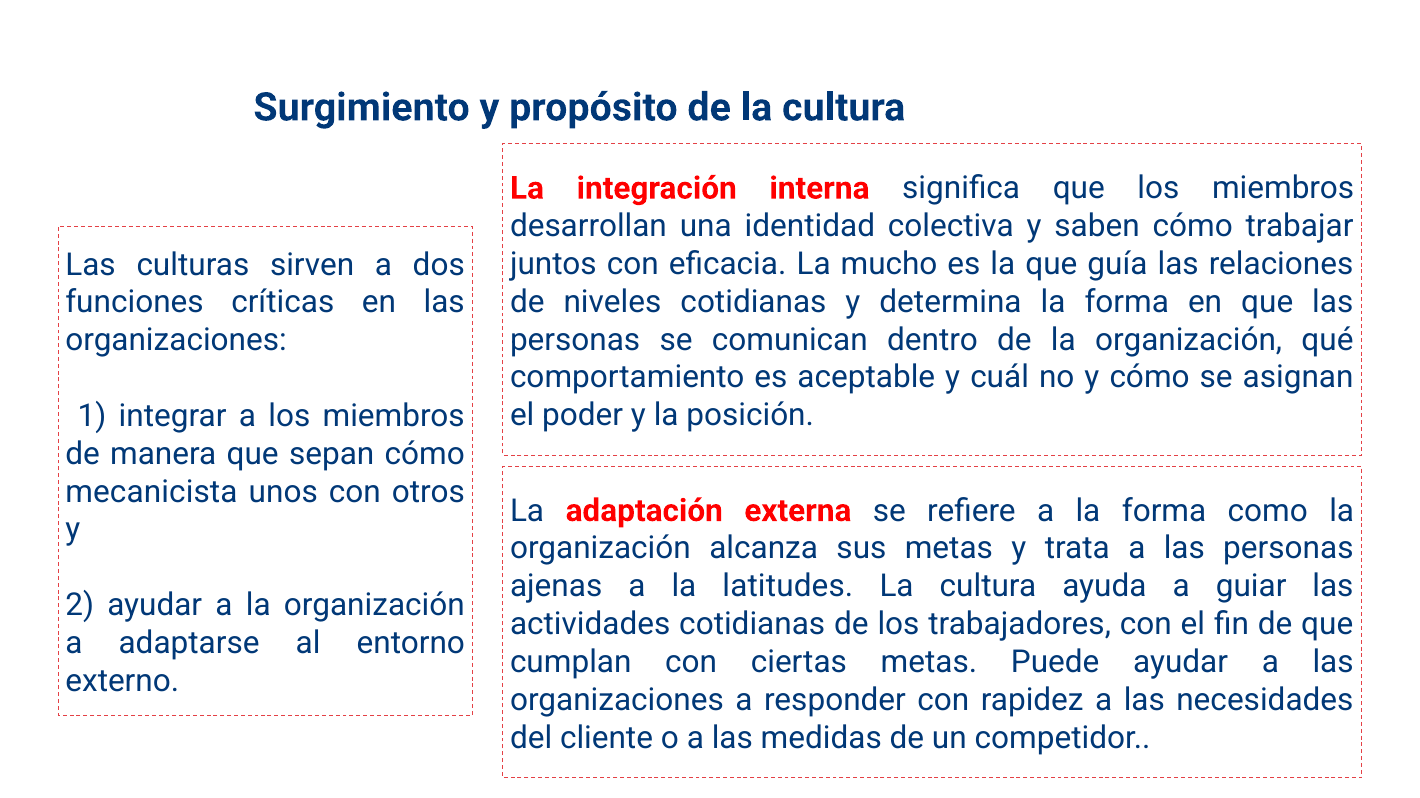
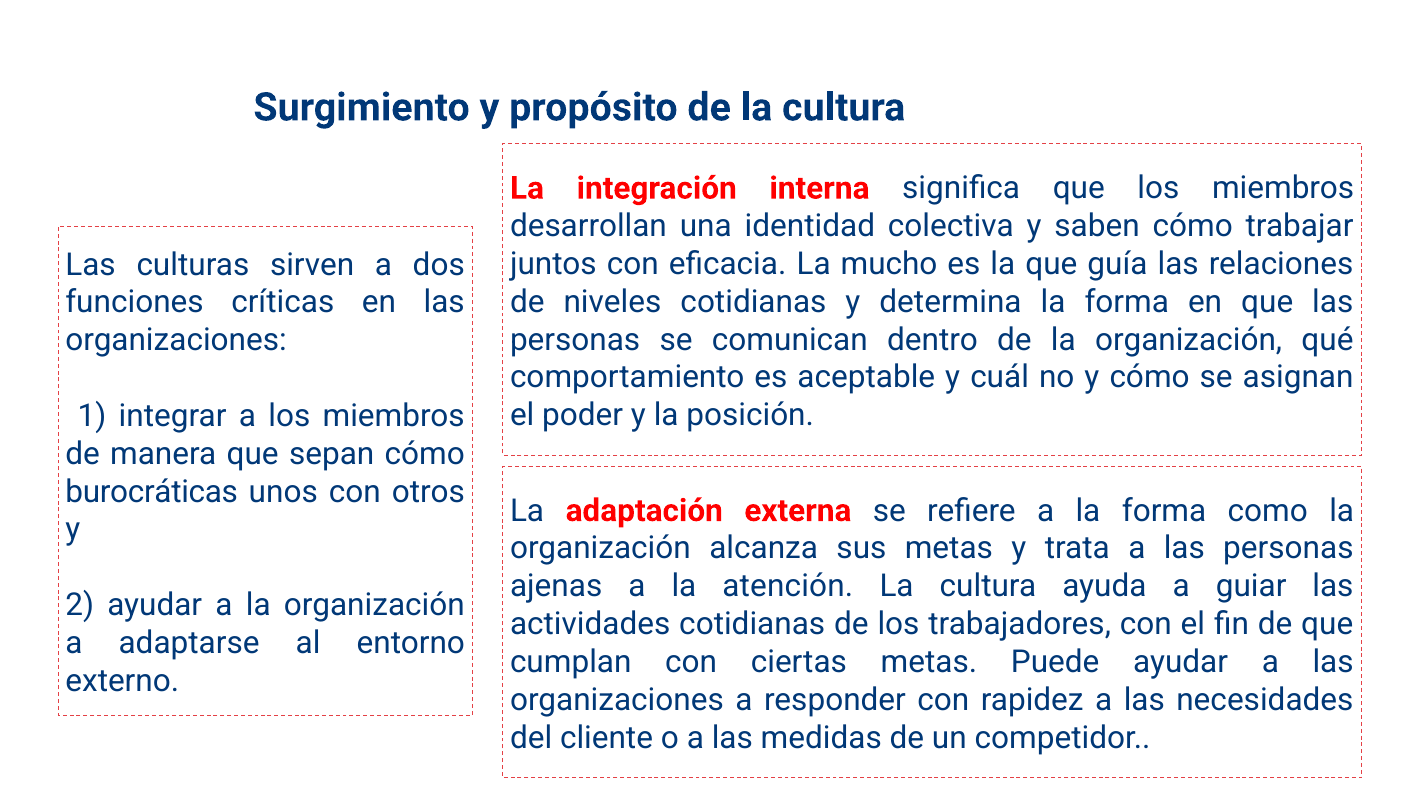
mecanicista: mecanicista -> burocráticas
latitudes: latitudes -> atención
